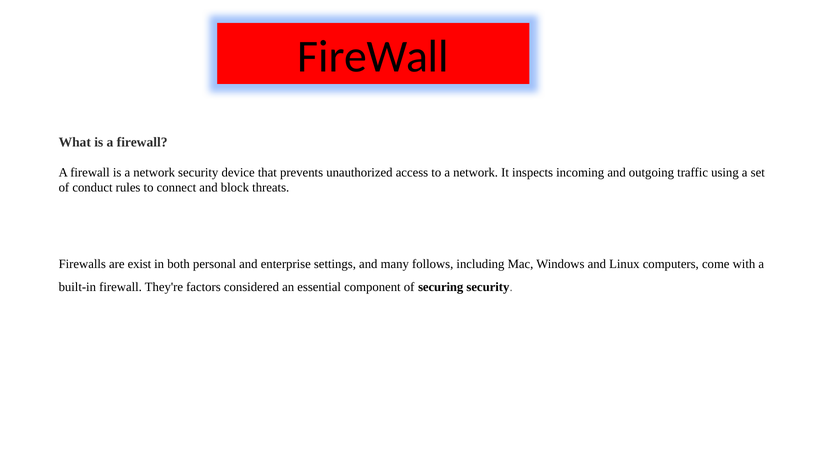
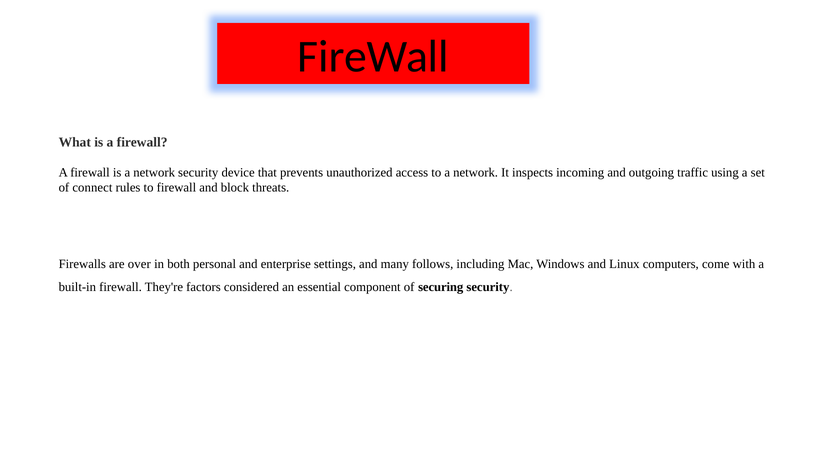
conduct: conduct -> connect
to connect: connect -> firewall
exist: exist -> over
